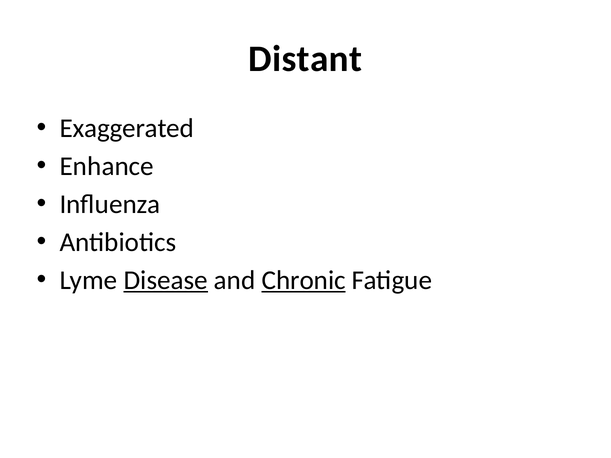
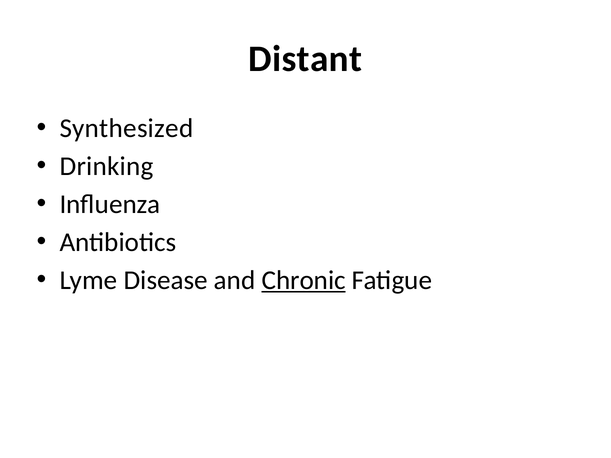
Exaggerated: Exaggerated -> Synthesized
Enhance: Enhance -> Drinking
Disease underline: present -> none
